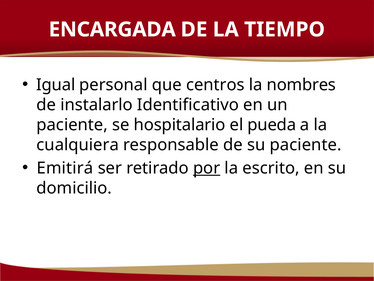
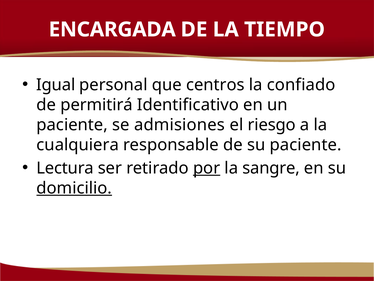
nombres: nombres -> confiado
instalarlo: instalarlo -> permitirá
hospitalario: hospitalario -> admisiones
pueda: pueda -> riesgo
Emitirá: Emitirá -> Lectura
escrito: escrito -> sangre
domicilio underline: none -> present
